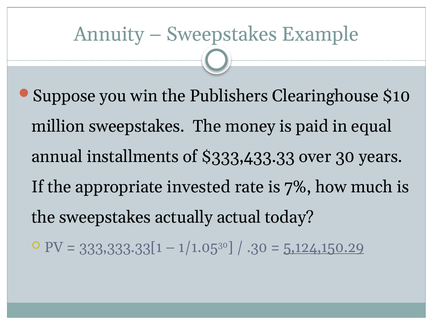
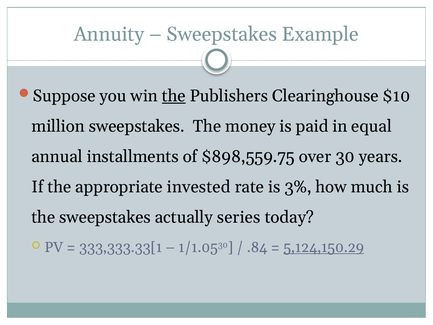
the at (174, 96) underline: none -> present
$333,433.33: $333,433.33 -> $898,559.75
7%: 7% -> 3%
actual: actual -> series
.30: .30 -> .84
